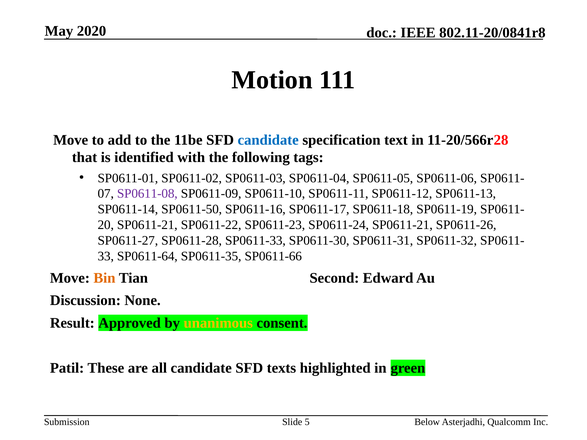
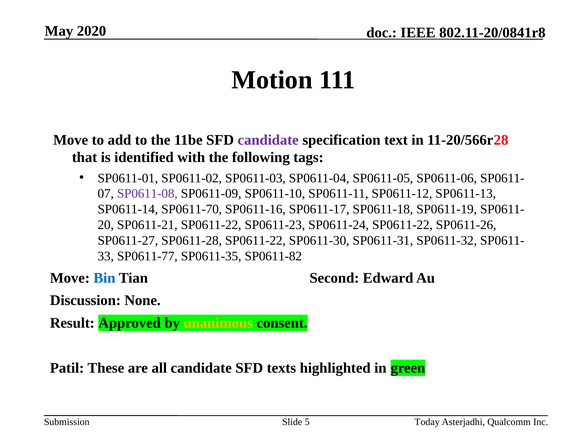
candidate at (268, 140) colour: blue -> purple
SP0611-50: SP0611-50 -> SP0611-70
SP0611-24 SP0611-21: SP0611-21 -> SP0611-22
SP0611-28 SP0611-33: SP0611-33 -> SP0611-22
SP0611-64: SP0611-64 -> SP0611-77
SP0611-66: SP0611-66 -> SP0611-82
Bin colour: orange -> blue
Below: Below -> Today
